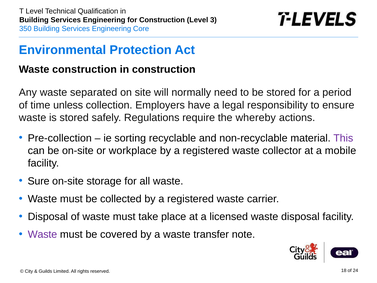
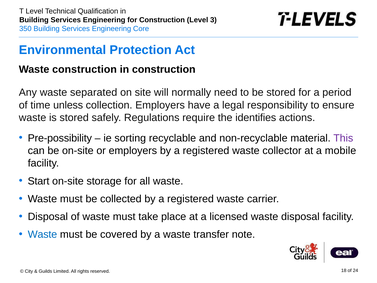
whereby: whereby -> identifies
Pre-collection: Pre-collection -> Pre-possibility
or workplace: workplace -> employers
Sure: Sure -> Start
Waste at (42, 234) colour: purple -> blue
